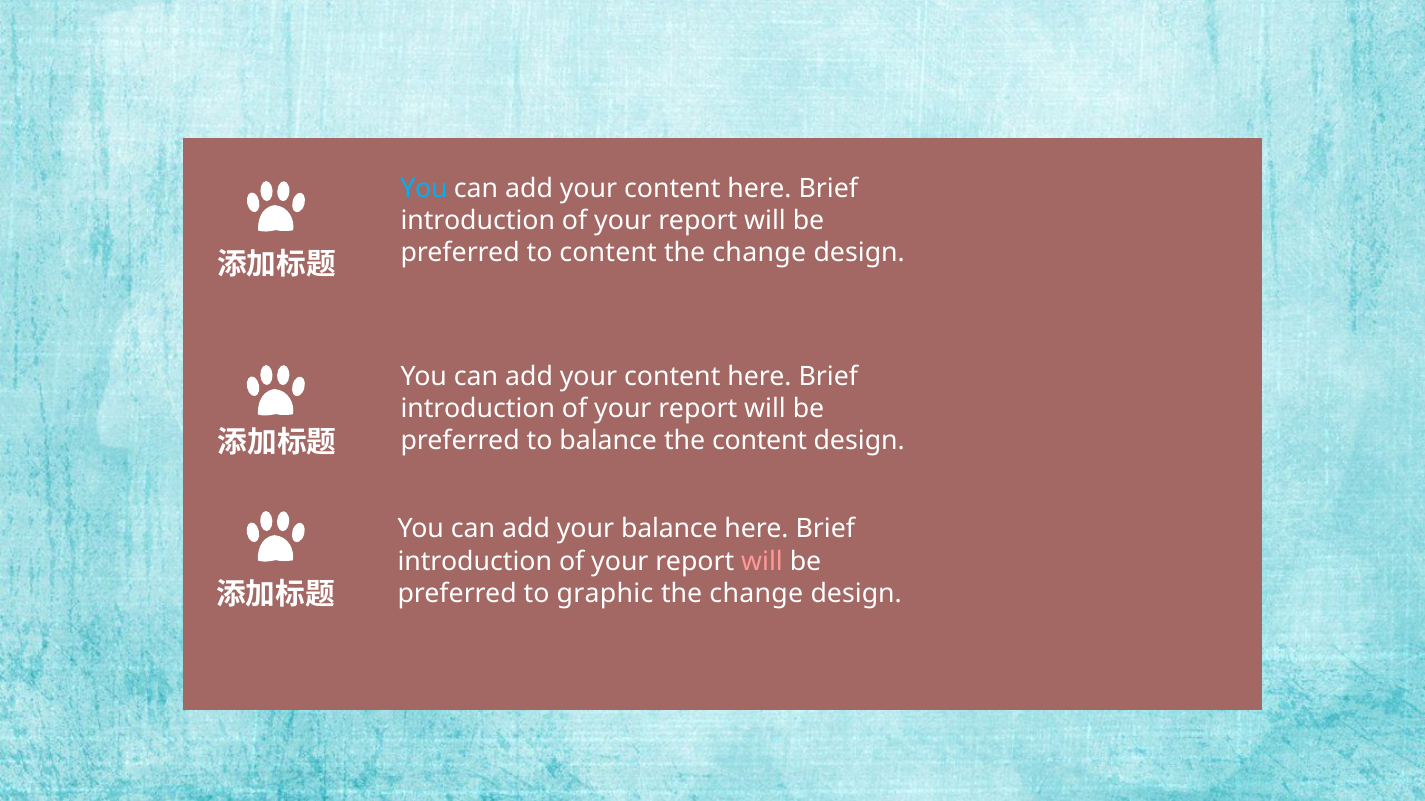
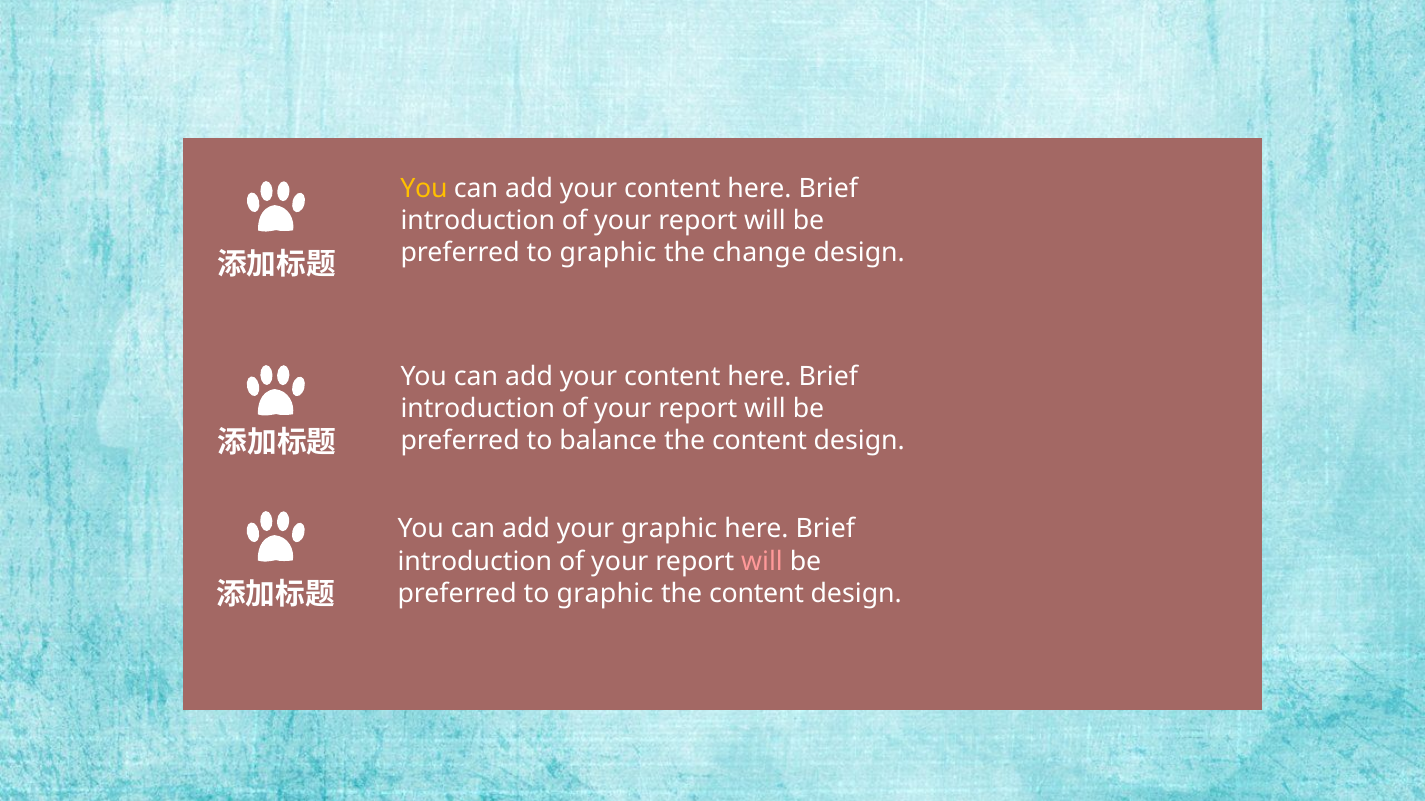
You at (424, 189) colour: light blue -> yellow
content at (608, 253): content -> graphic
your balance: balance -> graphic
change at (756, 594): change -> content
